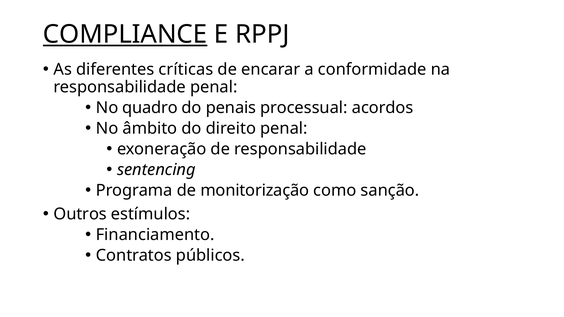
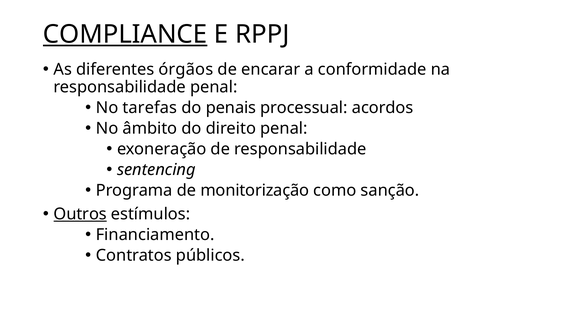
críticas: críticas -> órgãos
quadro: quadro -> tarefas
Outros underline: none -> present
